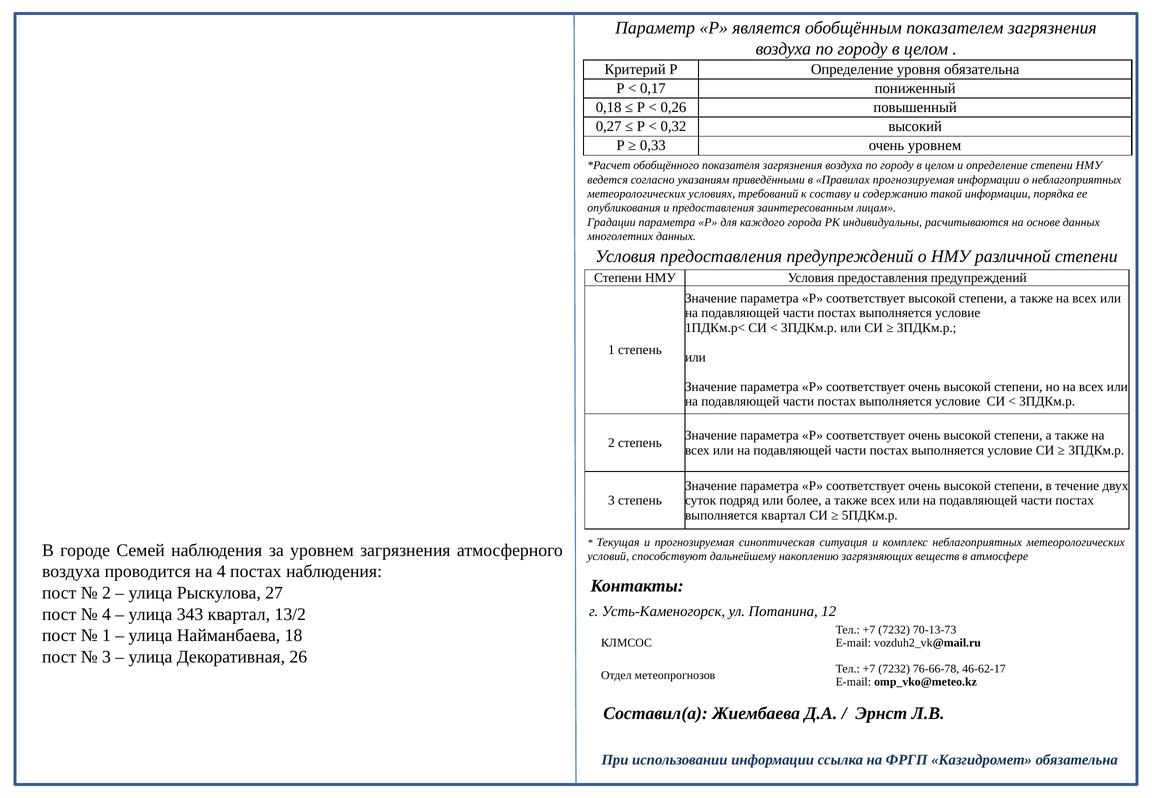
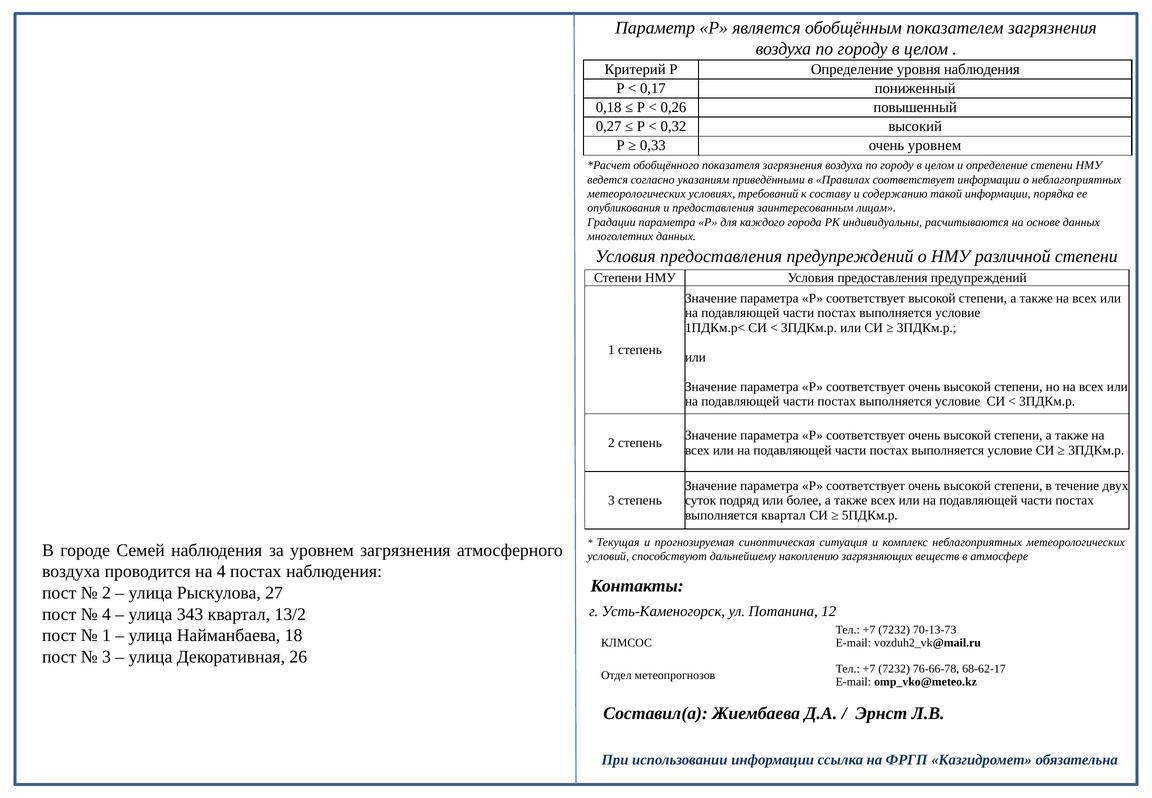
уровня обязательна: обязательна -> наблюдения
Правилах прогнозируемая: прогнозируемая -> соответствует
46-62-17: 46-62-17 -> 68-62-17
